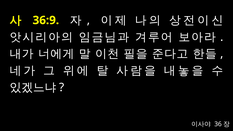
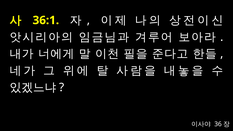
36:9: 36:9 -> 36:1
